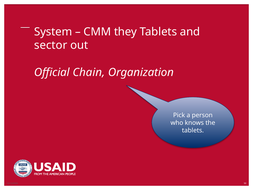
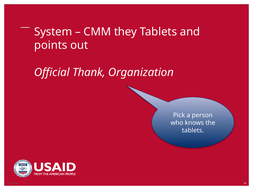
sector: sector -> points
Chain: Chain -> Thank
